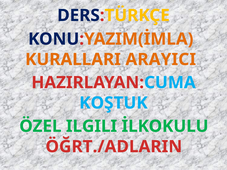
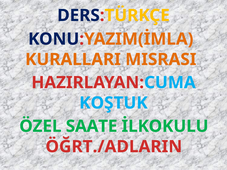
ARAYICI: ARAYICI -> MISRASI
ILGILI: ILGILI -> SAATE
